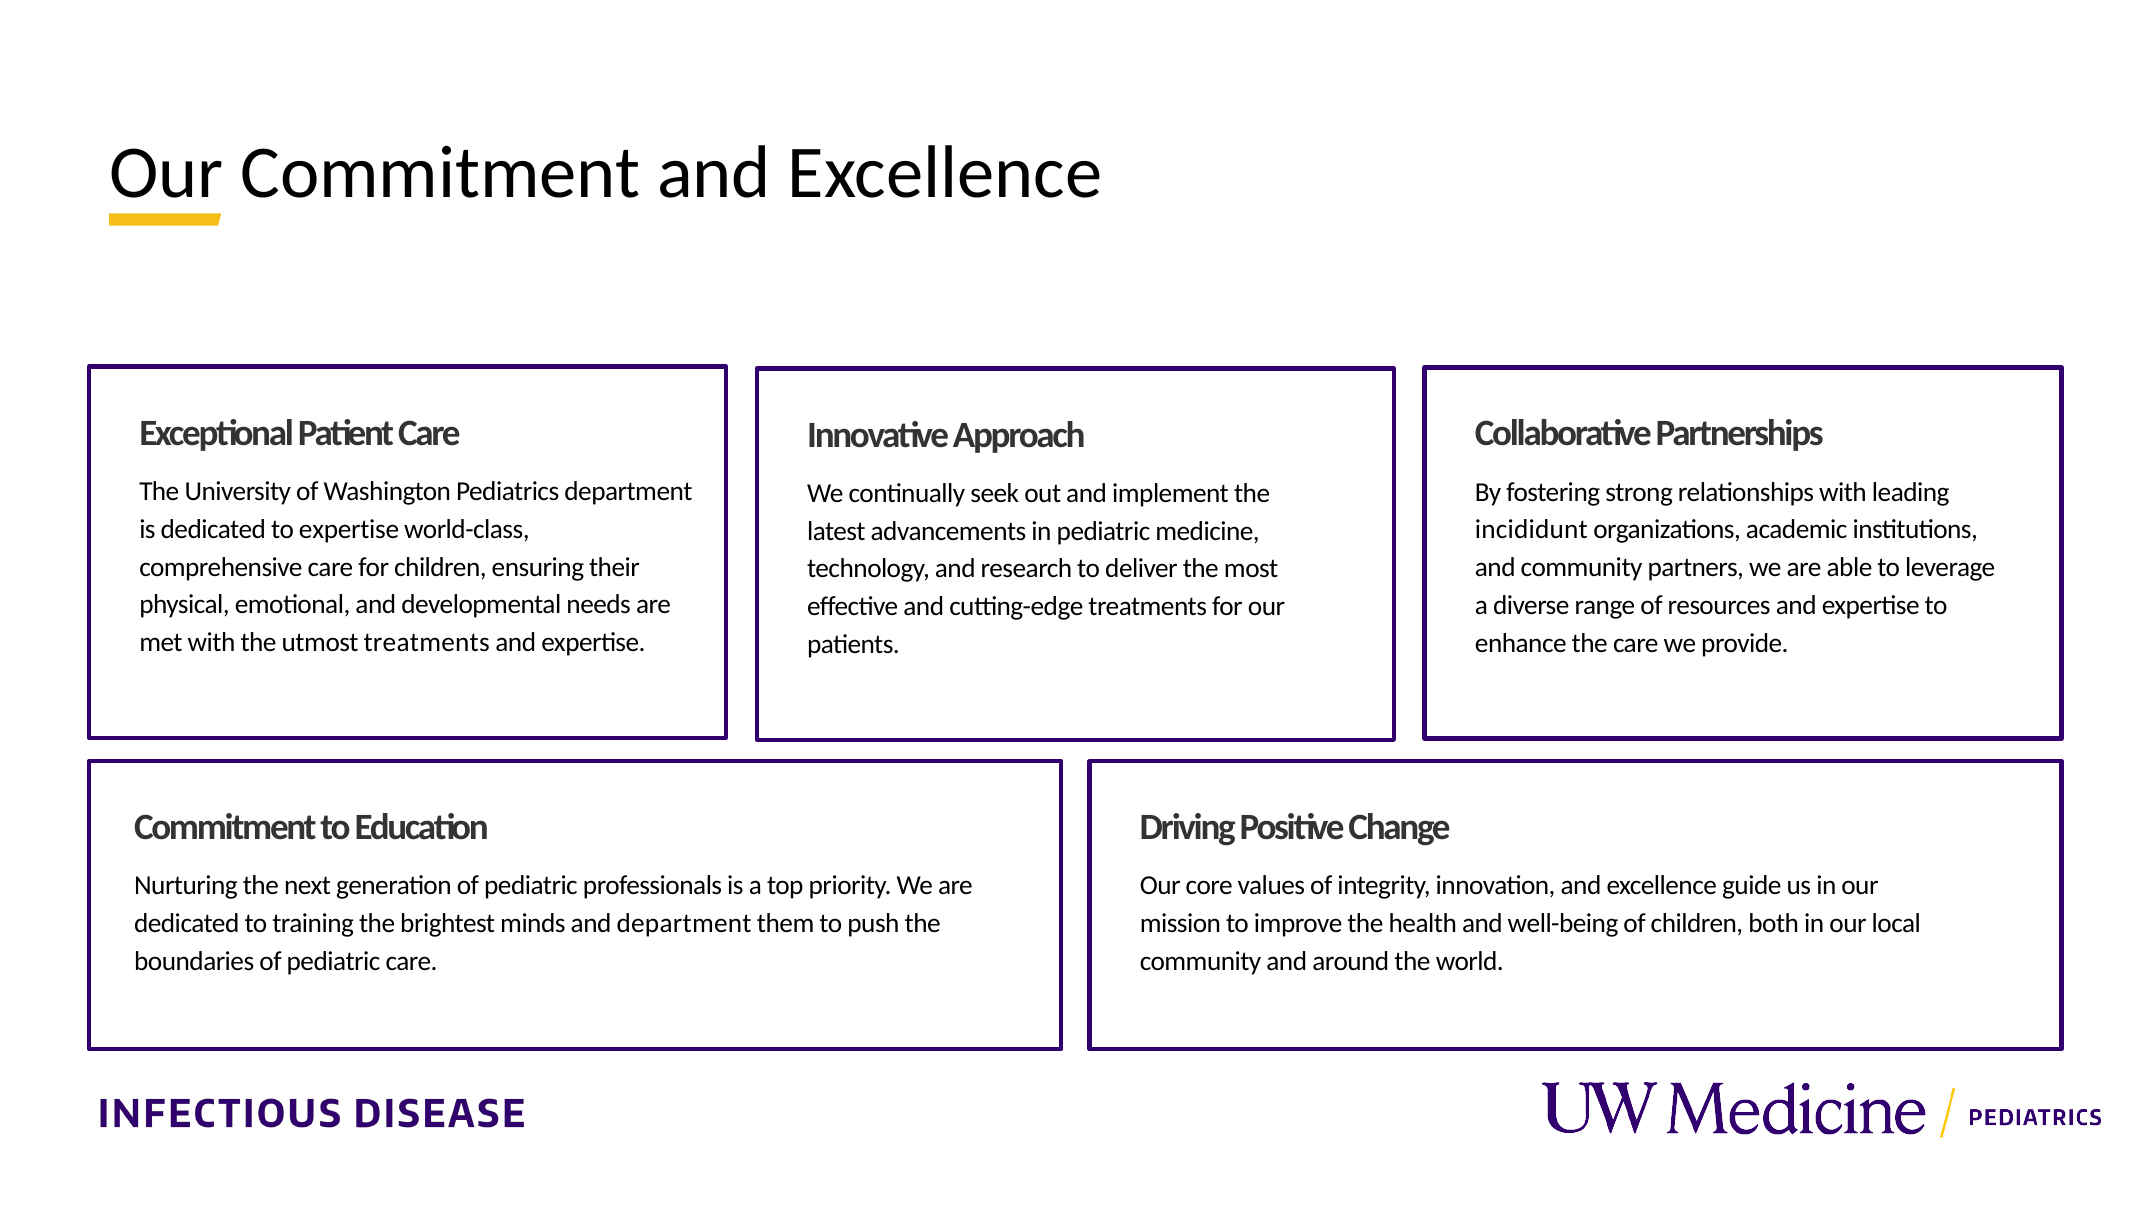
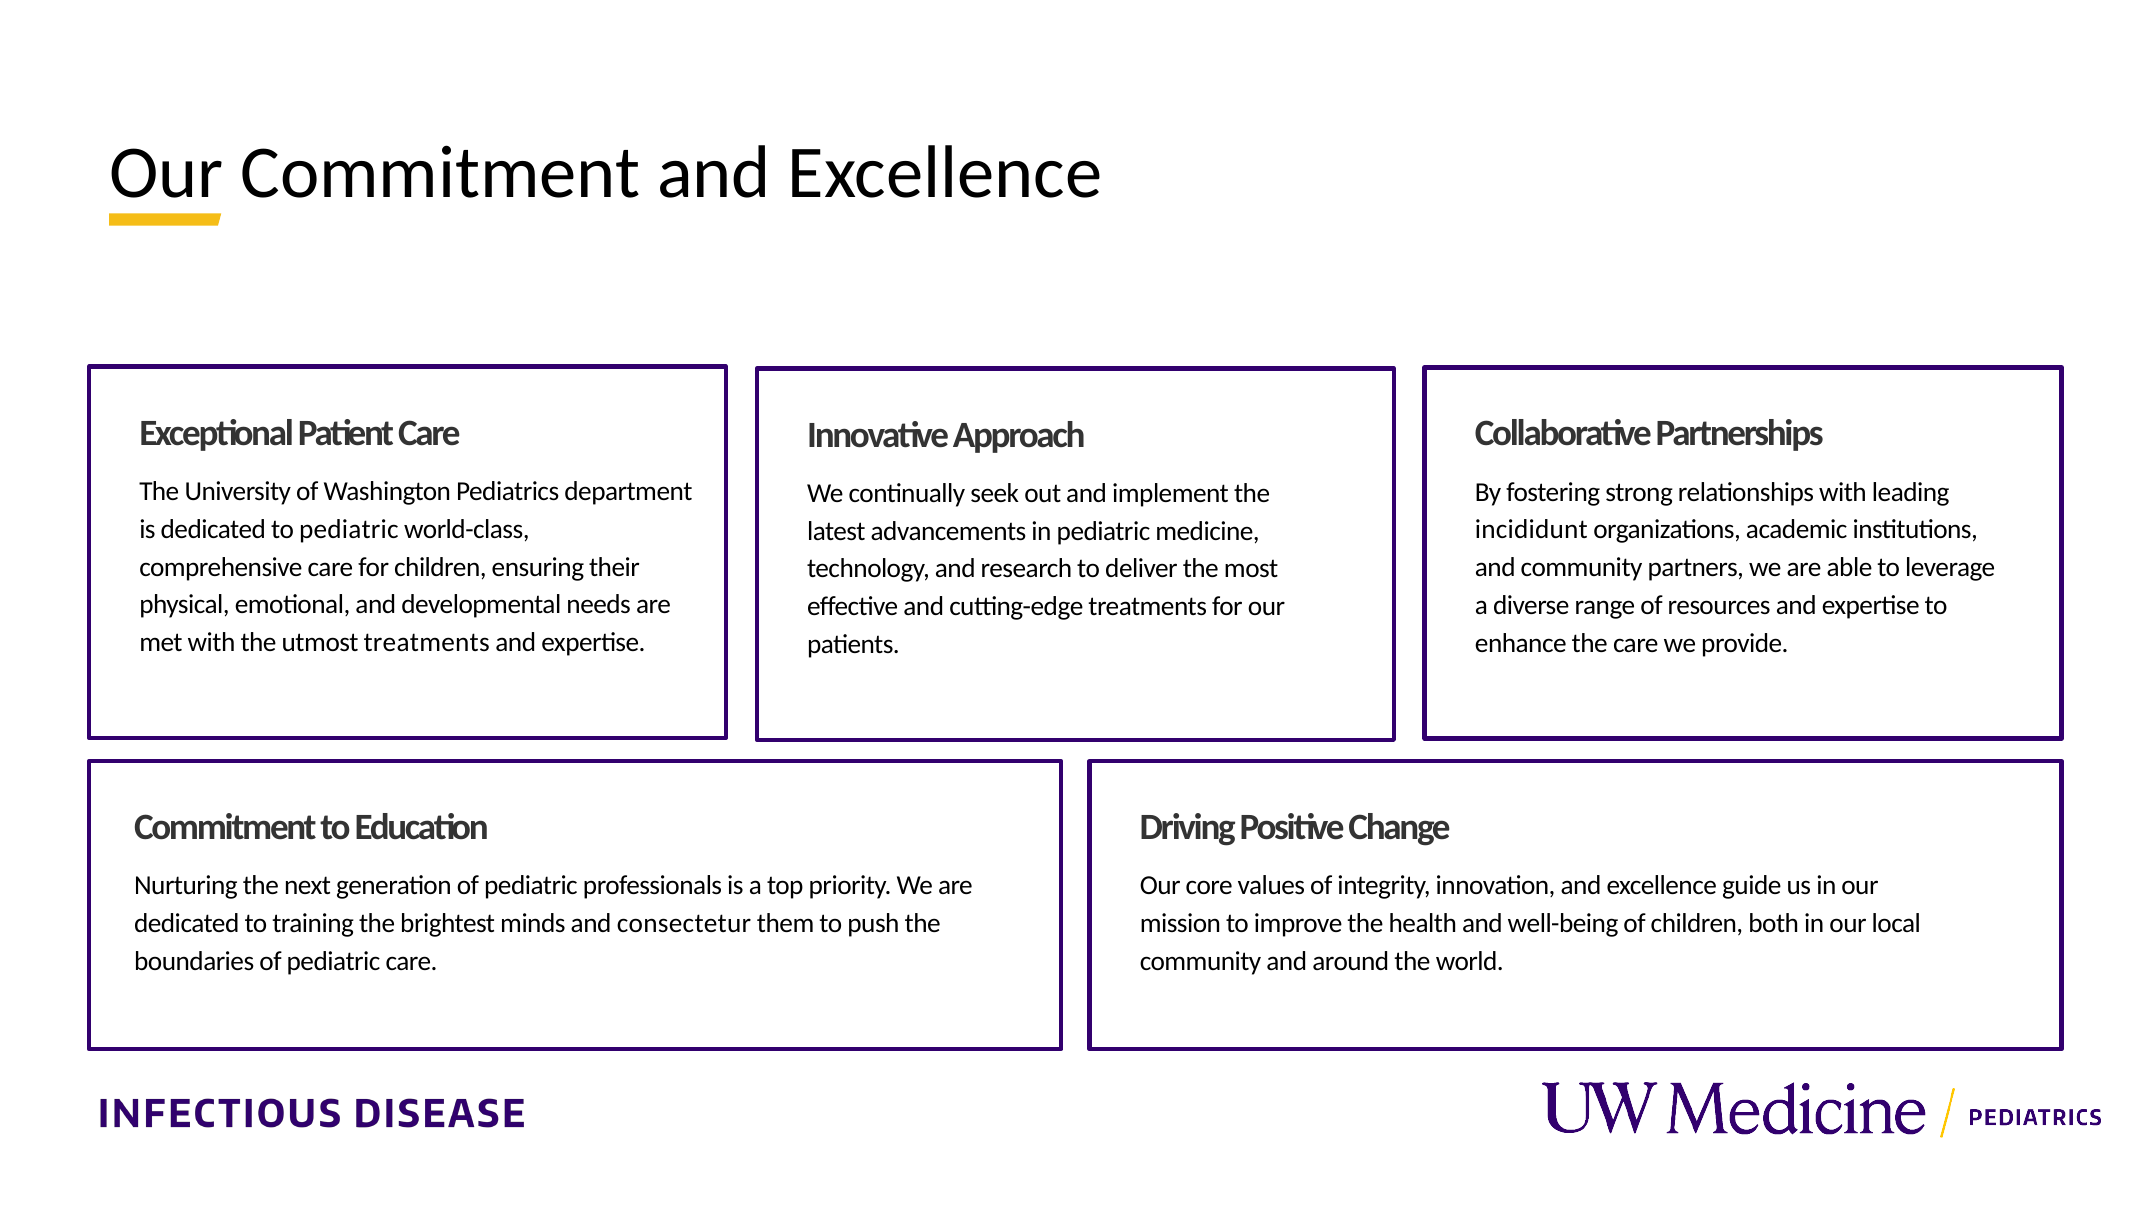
to expertise: expertise -> pediatric
and department: department -> consectetur
